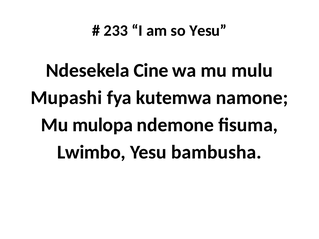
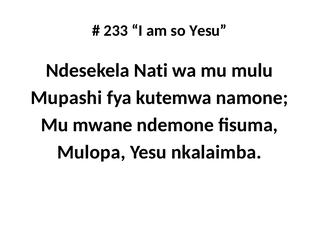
Cine: Cine -> Nati
mulopa: mulopa -> mwane
Lwimbo: Lwimbo -> Mulopa
bambusha: bambusha -> nkalaimba
